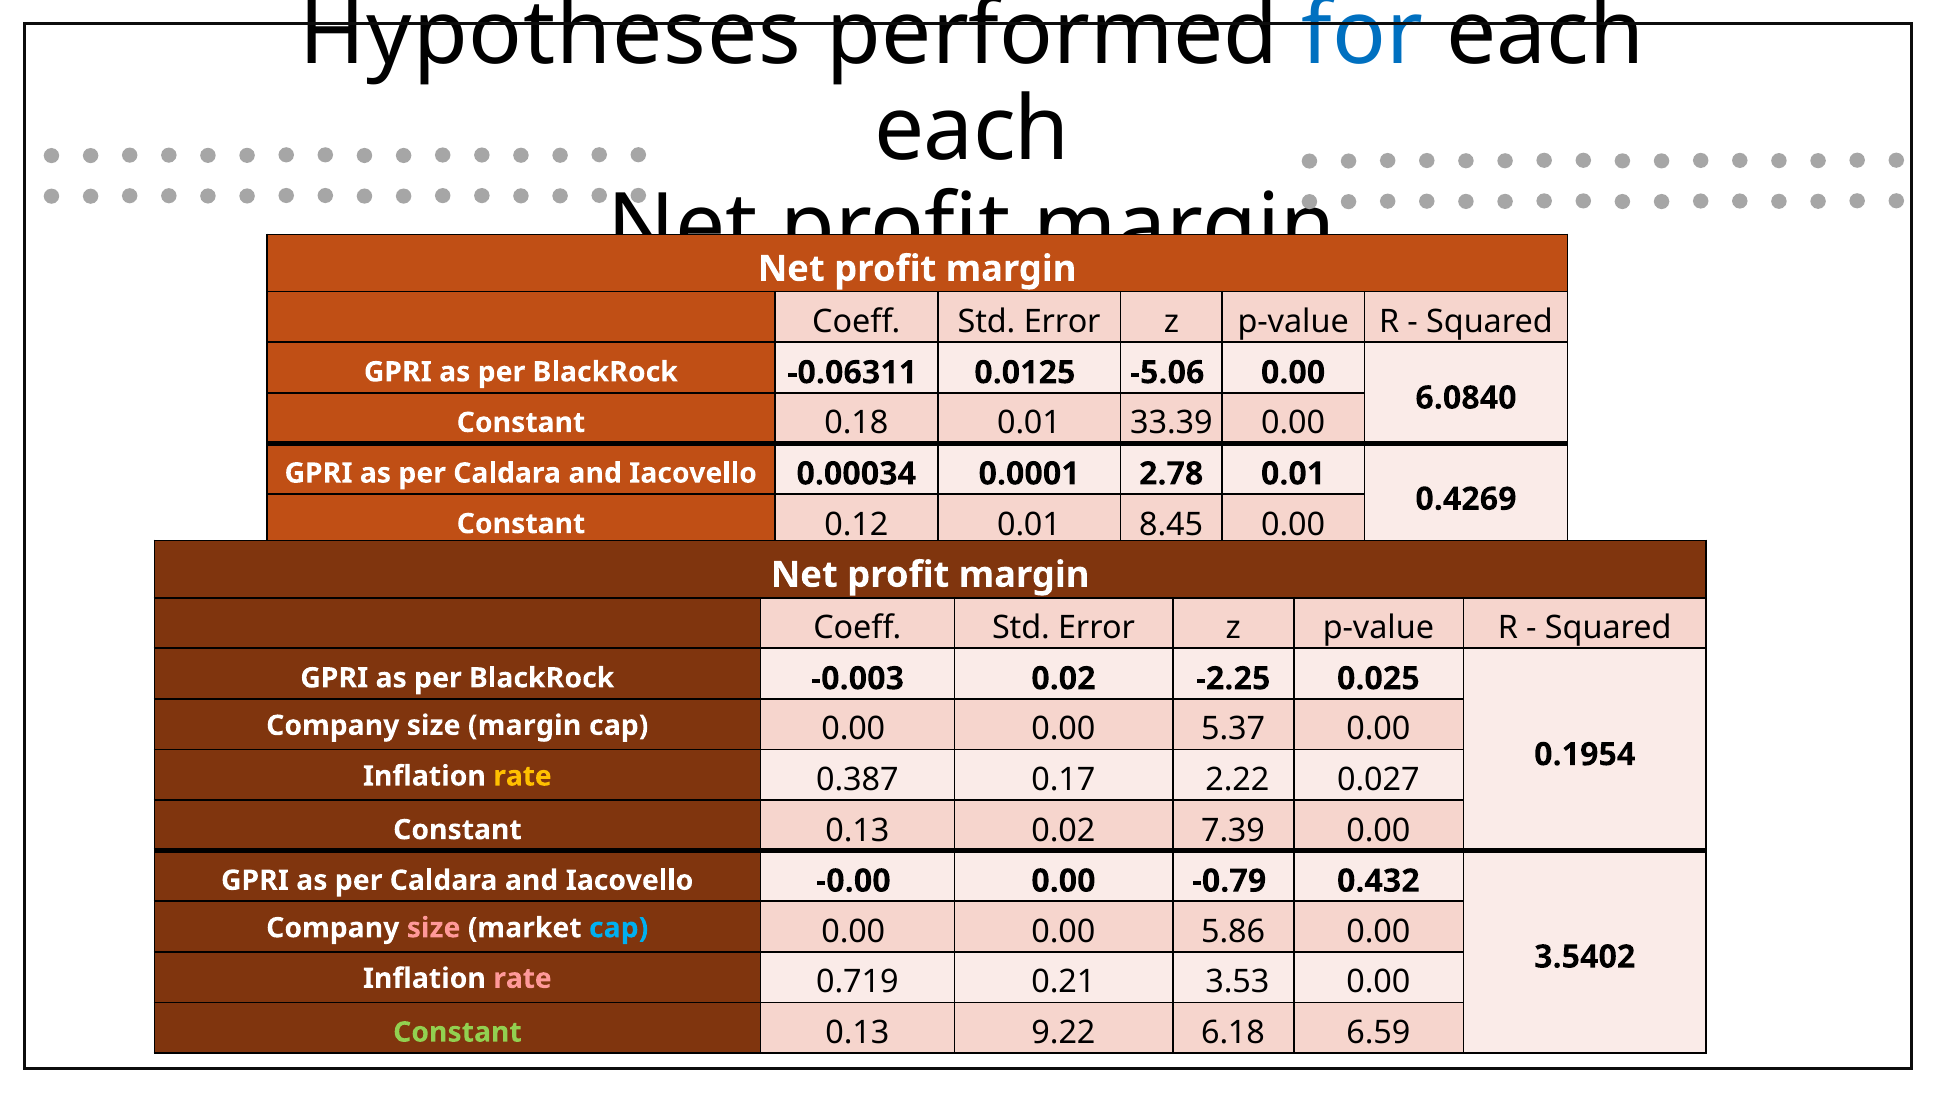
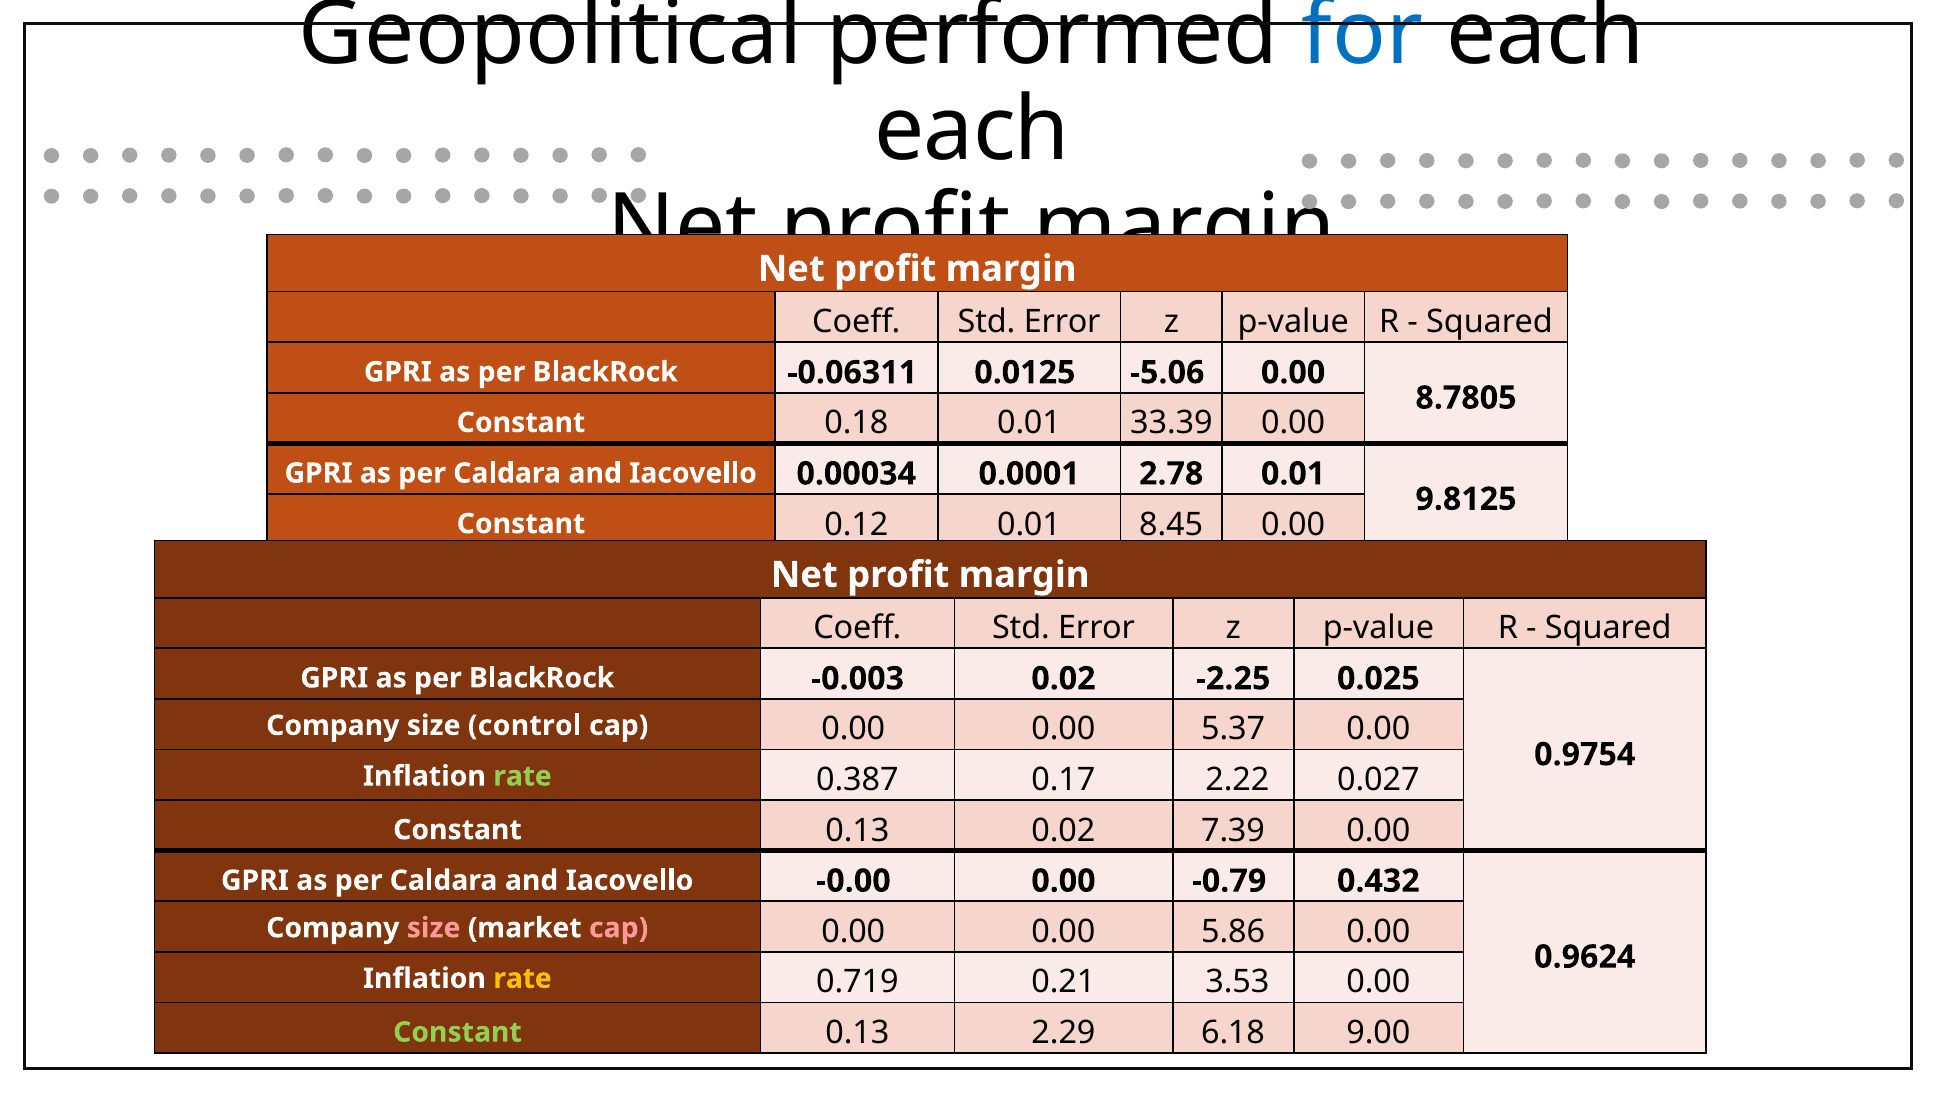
Hypotheses: Hypotheses -> Geopolitical
6.0840: 6.0840 -> 8.7805
0.4269: 0.4269 -> 9.8125
size margin: margin -> control
0.1954: 0.1954 -> 0.9754
rate at (523, 776) colour: yellow -> light green
cap at (619, 928) colour: light blue -> pink
3.5402: 3.5402 -> 0.9624
rate at (523, 978) colour: pink -> yellow
9.22: 9.22 -> 2.29
6.59: 6.59 -> 9.00
